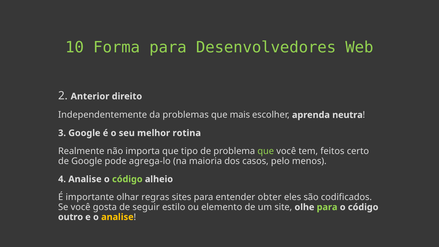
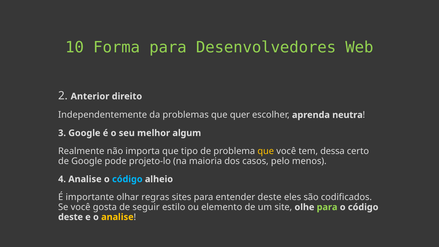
mais: mais -> quer
rotina: rotina -> algum
que at (266, 151) colour: light green -> yellow
feitos: feitos -> dessa
agrega-lo: agrega-lo -> projeto-lo
código at (127, 179) colour: light green -> light blue
entender obter: obter -> deste
outro at (71, 217): outro -> deste
